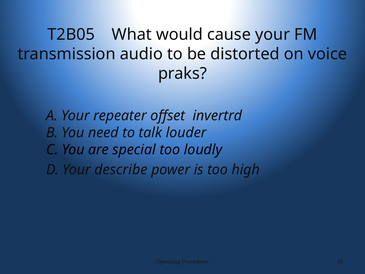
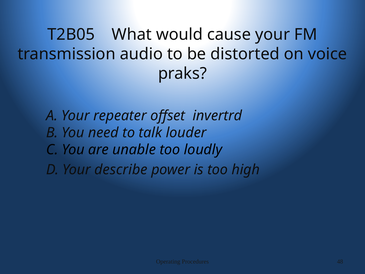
special: special -> unable
